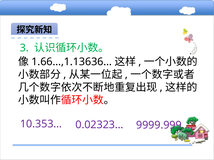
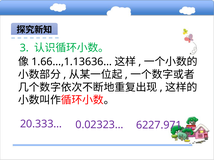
10.353…: 10.353… -> 20.333…
9999.999: 9999.999 -> 6227.971
